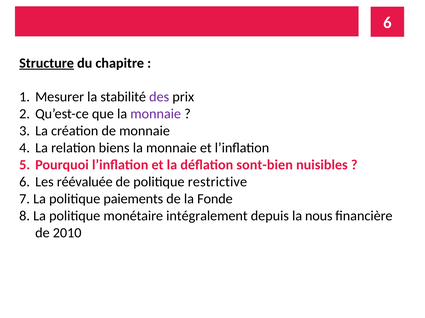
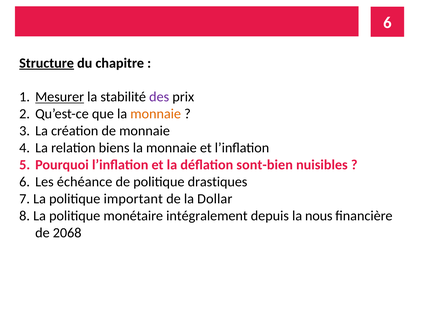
Mesurer underline: none -> present
monnaie at (156, 114) colour: purple -> orange
réévaluée: réévaluée -> échéance
restrictive: restrictive -> drastiques
paiements: paiements -> important
Fonde: Fonde -> Dollar
2010: 2010 -> 2068
